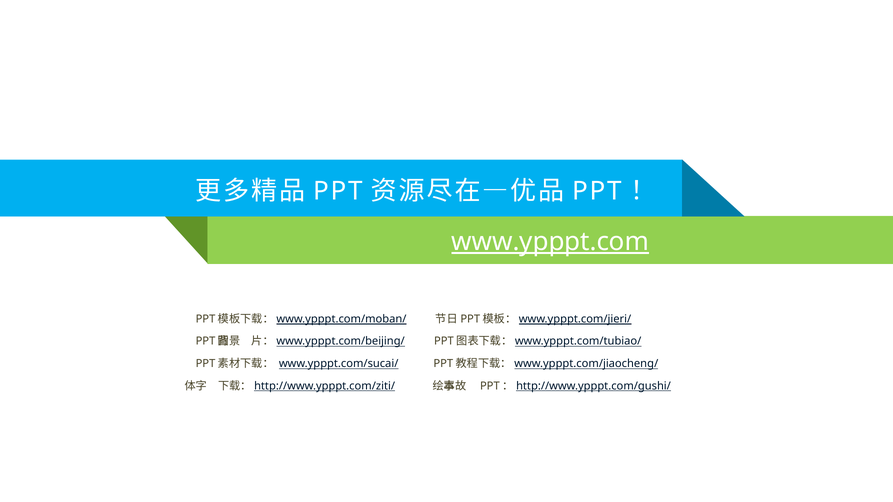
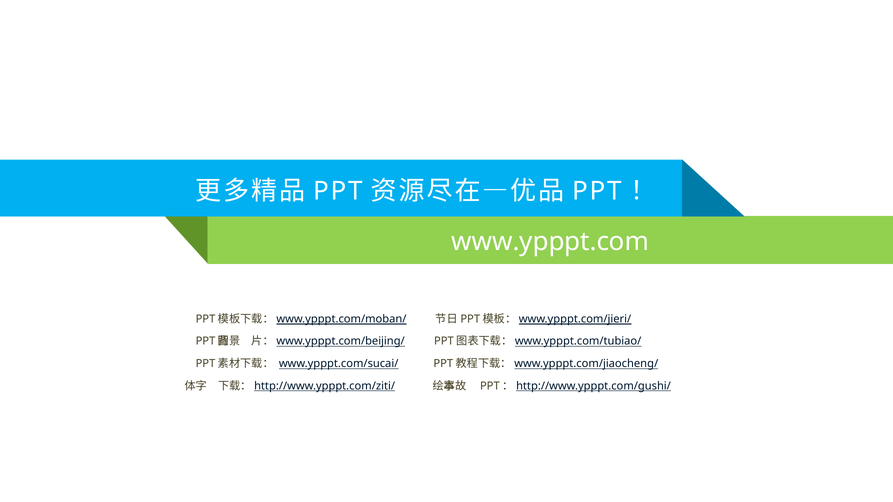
www.ypppt.com underline: present -> none
